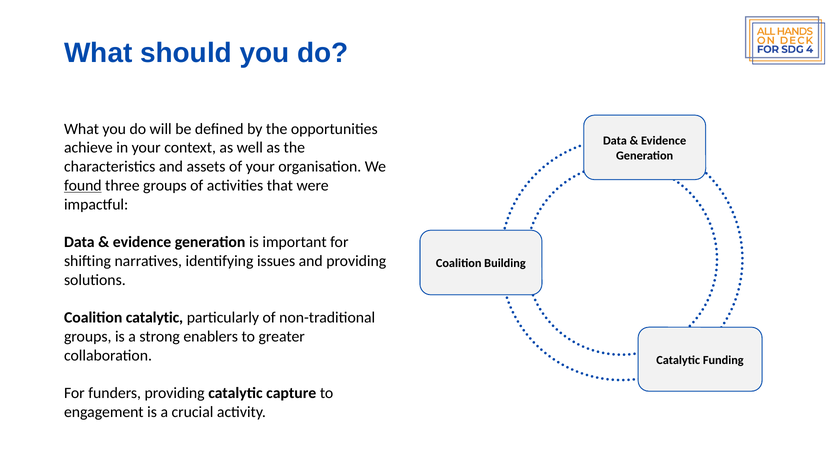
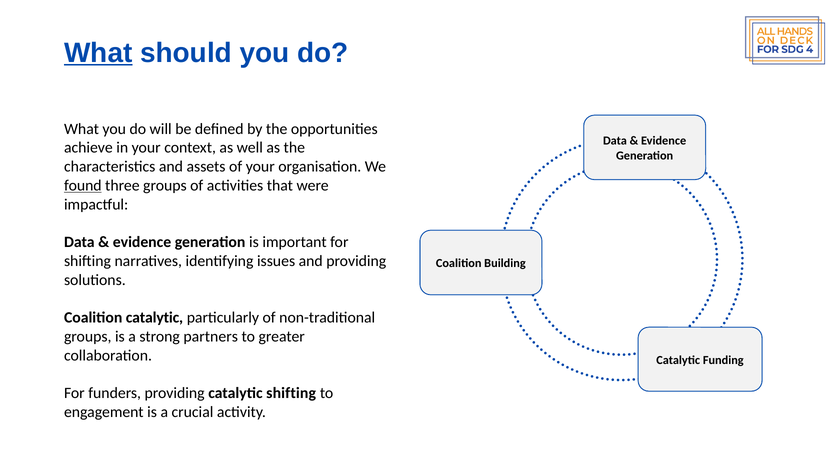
What at (98, 53) underline: none -> present
enablers: enablers -> partners
catalytic capture: capture -> shifting
